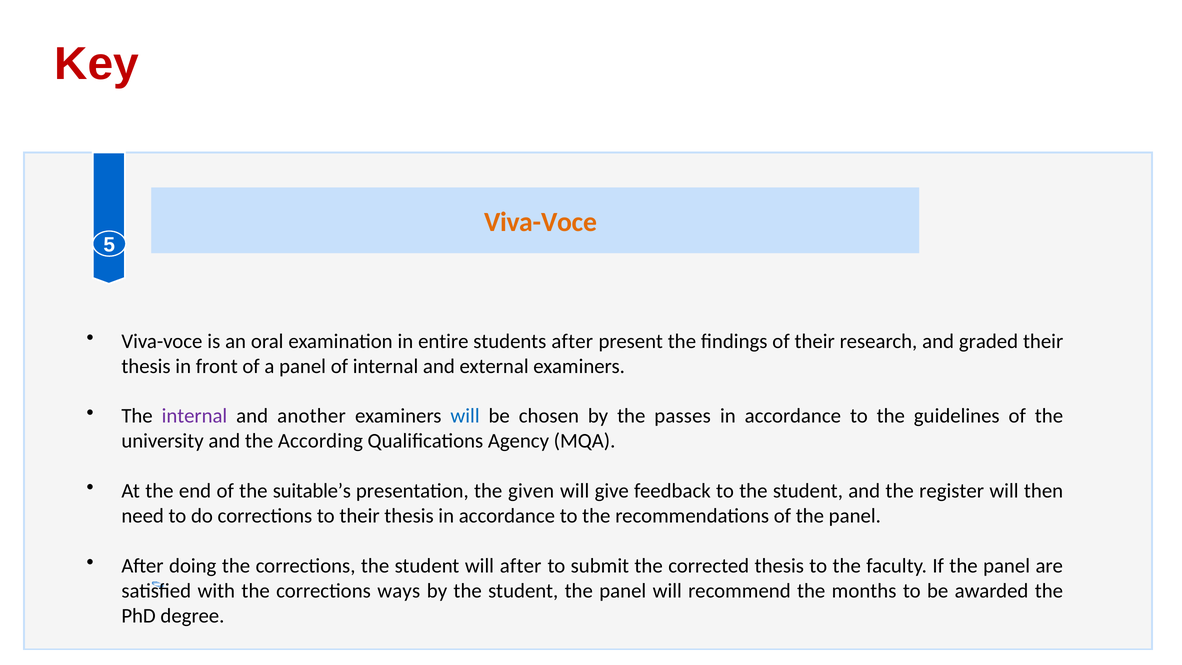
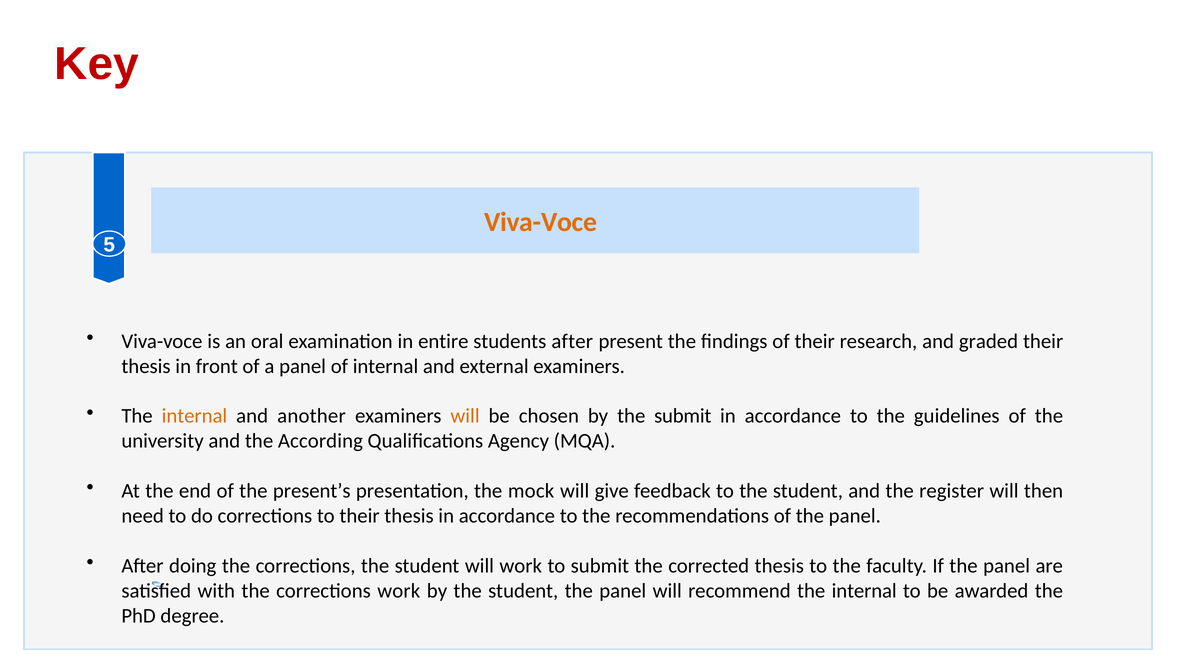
internal at (194, 416) colour: purple -> orange
will at (465, 416) colour: blue -> orange
the passes: passes -> submit
suitable’s: suitable’s -> present’s
given: given -> mock
will after: after -> work
corrections ways: ways -> work
recommend the months: months -> internal
